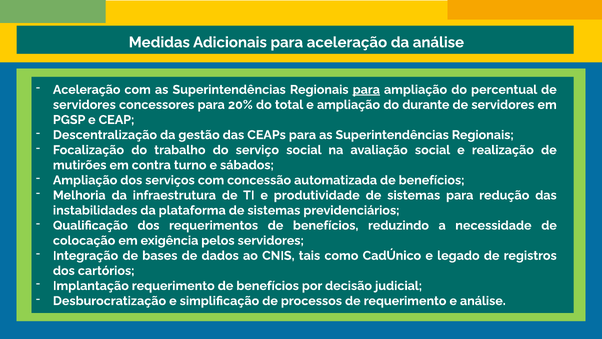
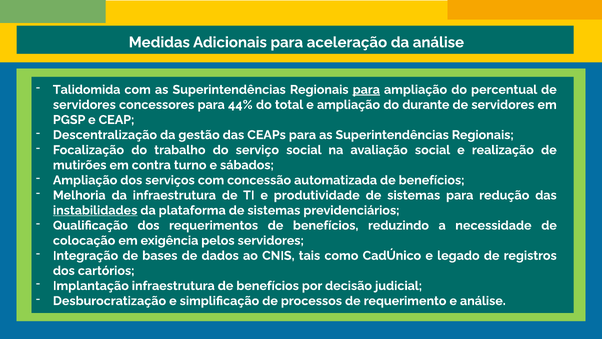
Aceleração at (87, 90): Aceleração -> Talidomida
20%: 20% -> 44%
instabilidades underline: none -> present
Implantação requerimento: requerimento -> infraestrutura
